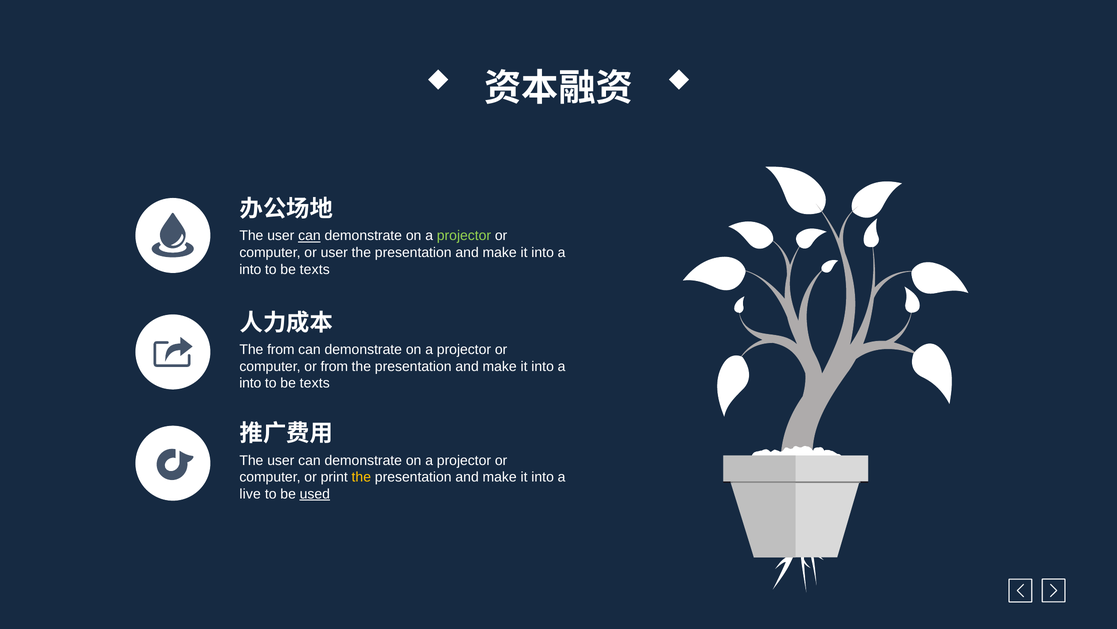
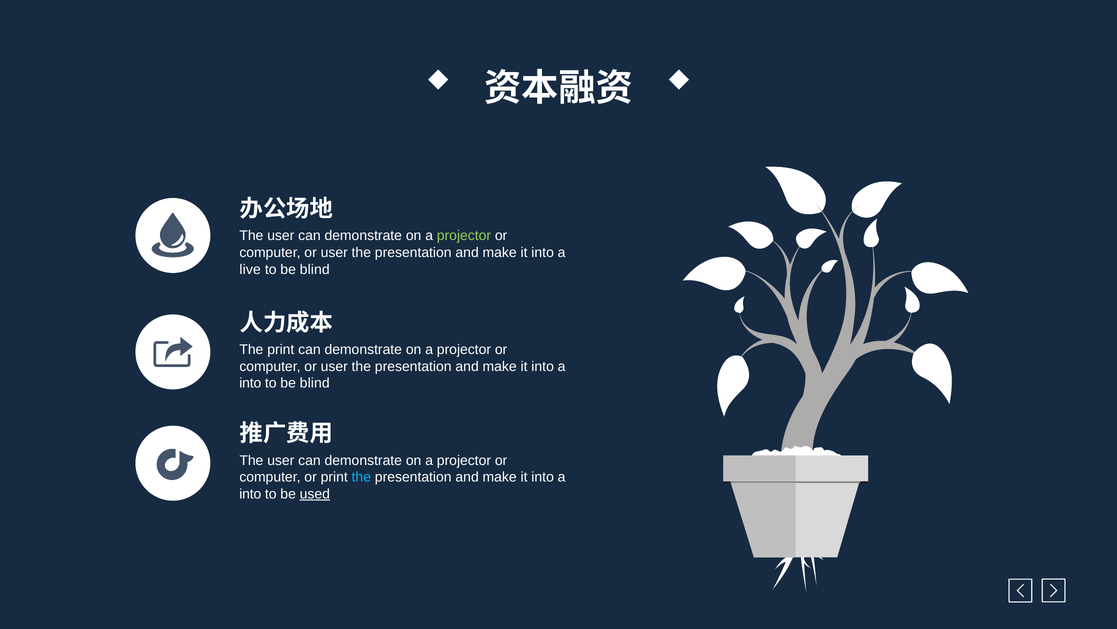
can at (309, 236) underline: present -> none
into at (250, 269): into -> live
texts at (315, 269): texts -> blind
The from: from -> print
from at (334, 366): from -> user
texts at (315, 383): texts -> blind
the at (361, 477) colour: yellow -> light blue
live at (250, 494): live -> into
